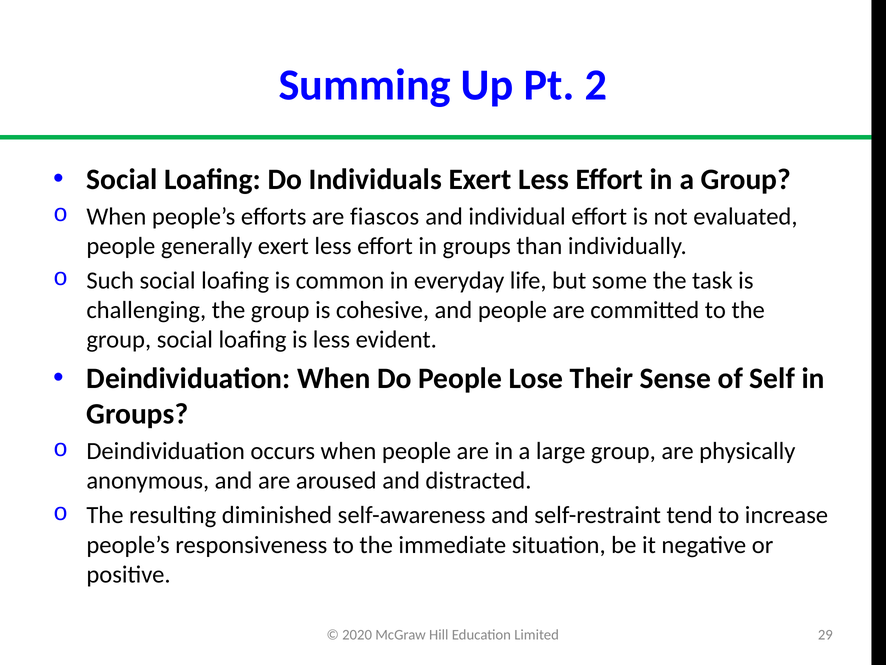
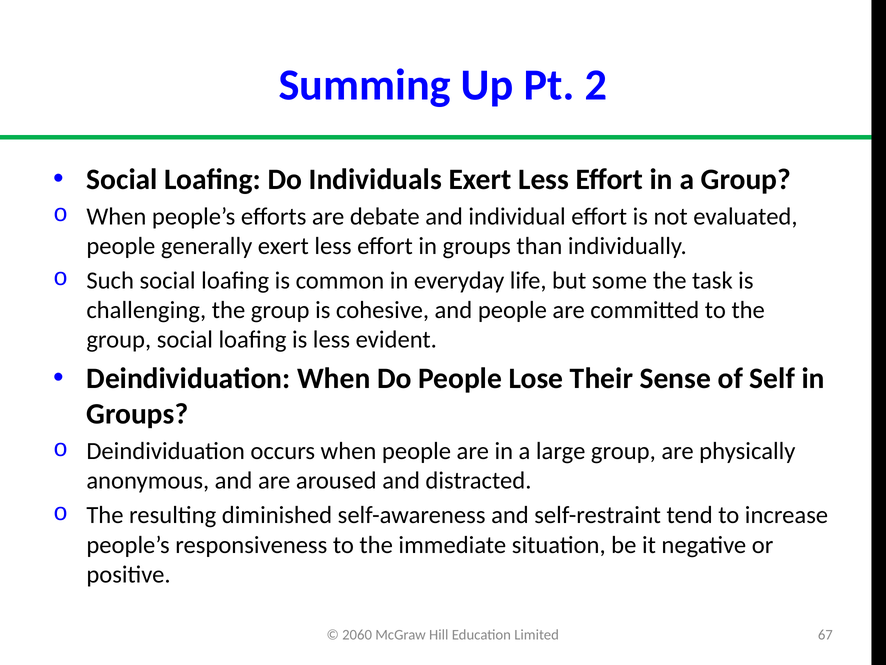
fiascos: fiascos -> debate
2020: 2020 -> 2060
29: 29 -> 67
